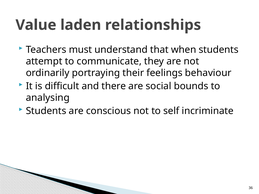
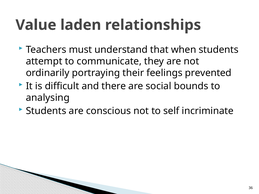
behaviour: behaviour -> prevented
